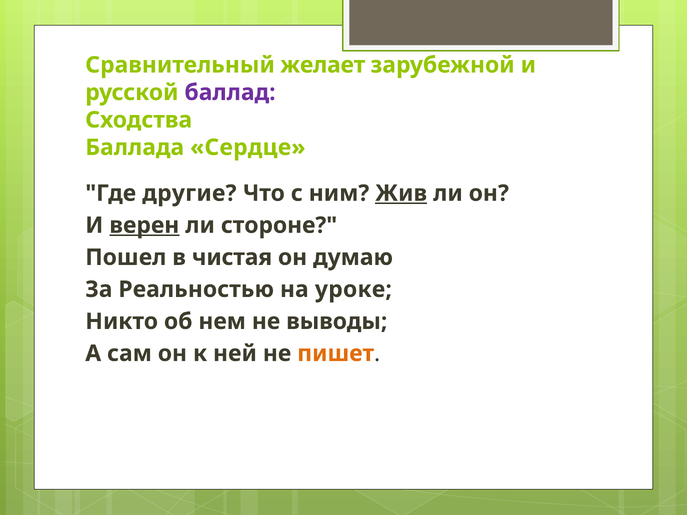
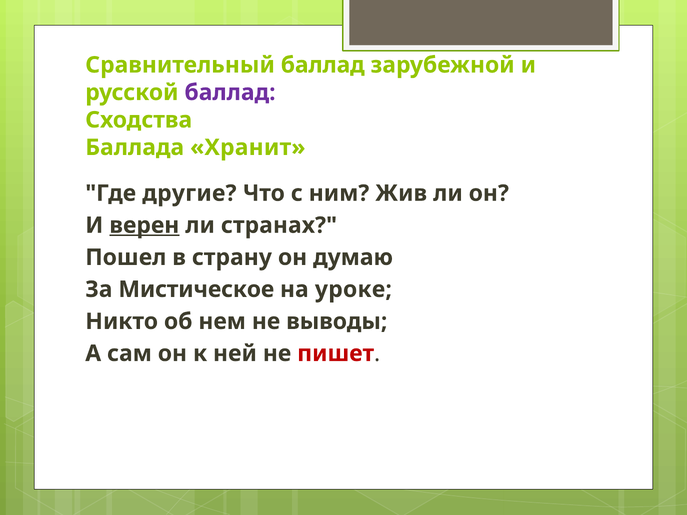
Сравнительный желает: желает -> баллад
Сердце: Сердце -> Хранит
Жив underline: present -> none
стороне: стороне -> странах
чистая: чистая -> страну
Реальностью: Реальностью -> Мистическое
пишет colour: orange -> red
